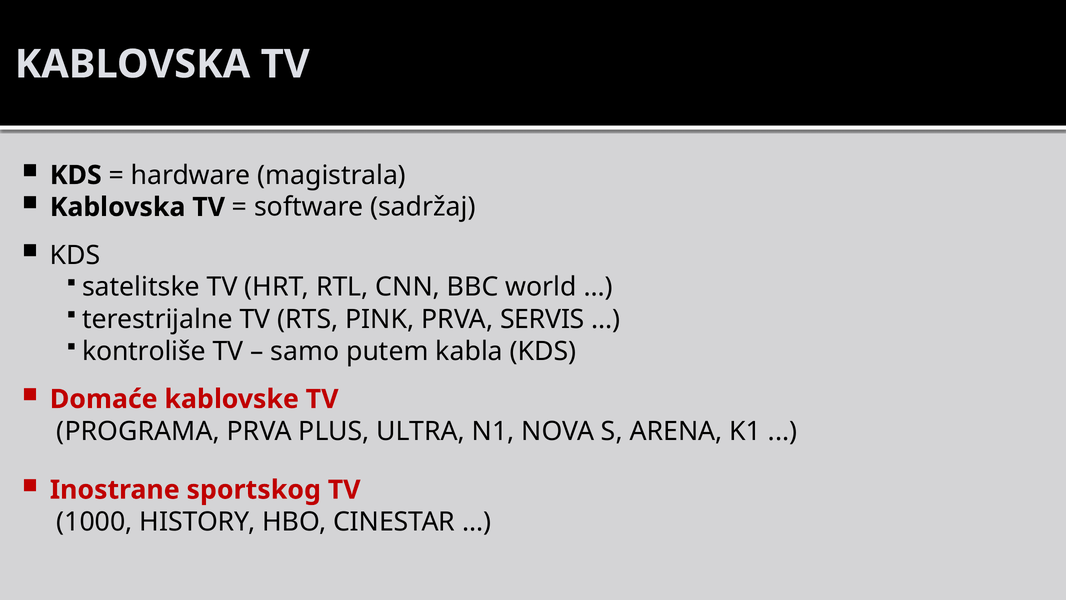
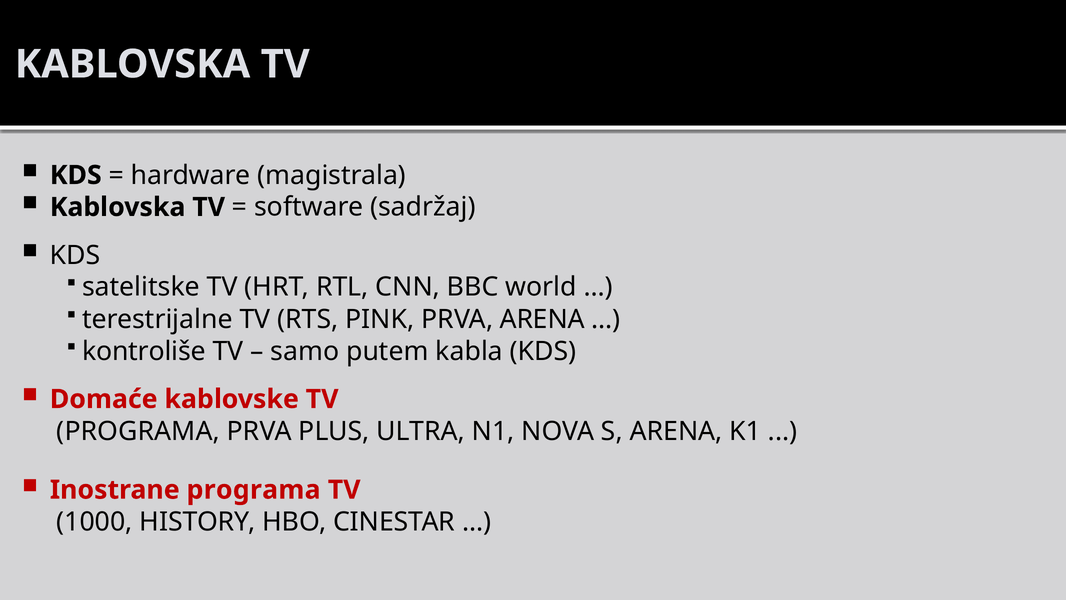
PRVA SERVIS: SERVIS -> ARENA
Inostrane sportskog: sportskog -> programa
